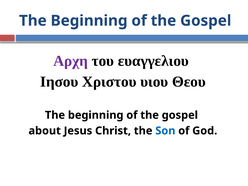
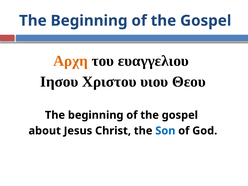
Αρχη colour: purple -> orange
